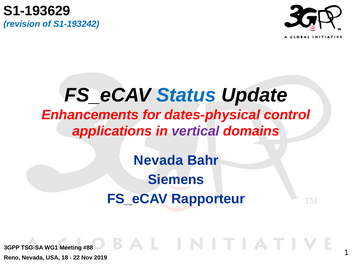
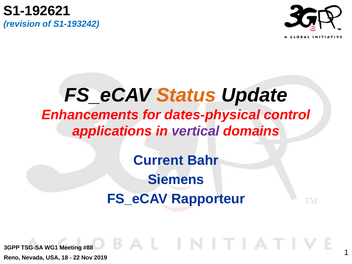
S1-193629: S1-193629 -> S1-192621
Status colour: blue -> orange
Nevada at (158, 160): Nevada -> Current
